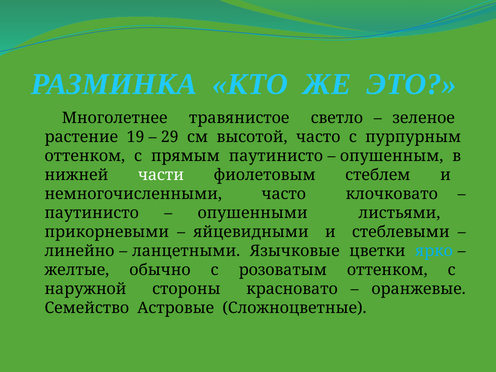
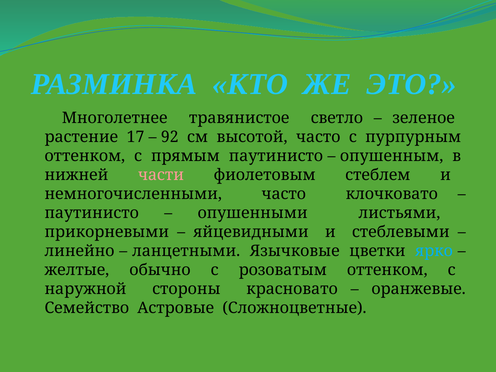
19: 19 -> 17
29: 29 -> 92
части colour: white -> pink
